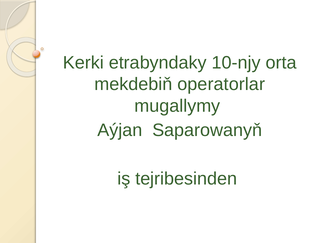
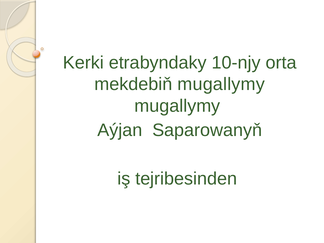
mekdebiň operatorlar: operatorlar -> mugallymy
